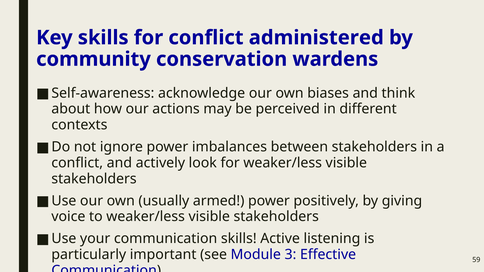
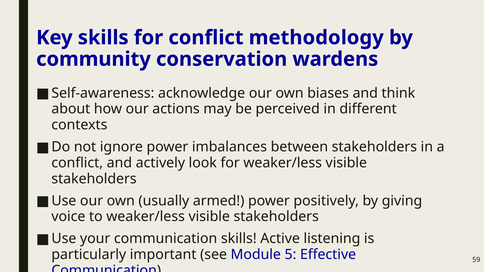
administered: administered -> methodology
3: 3 -> 5
